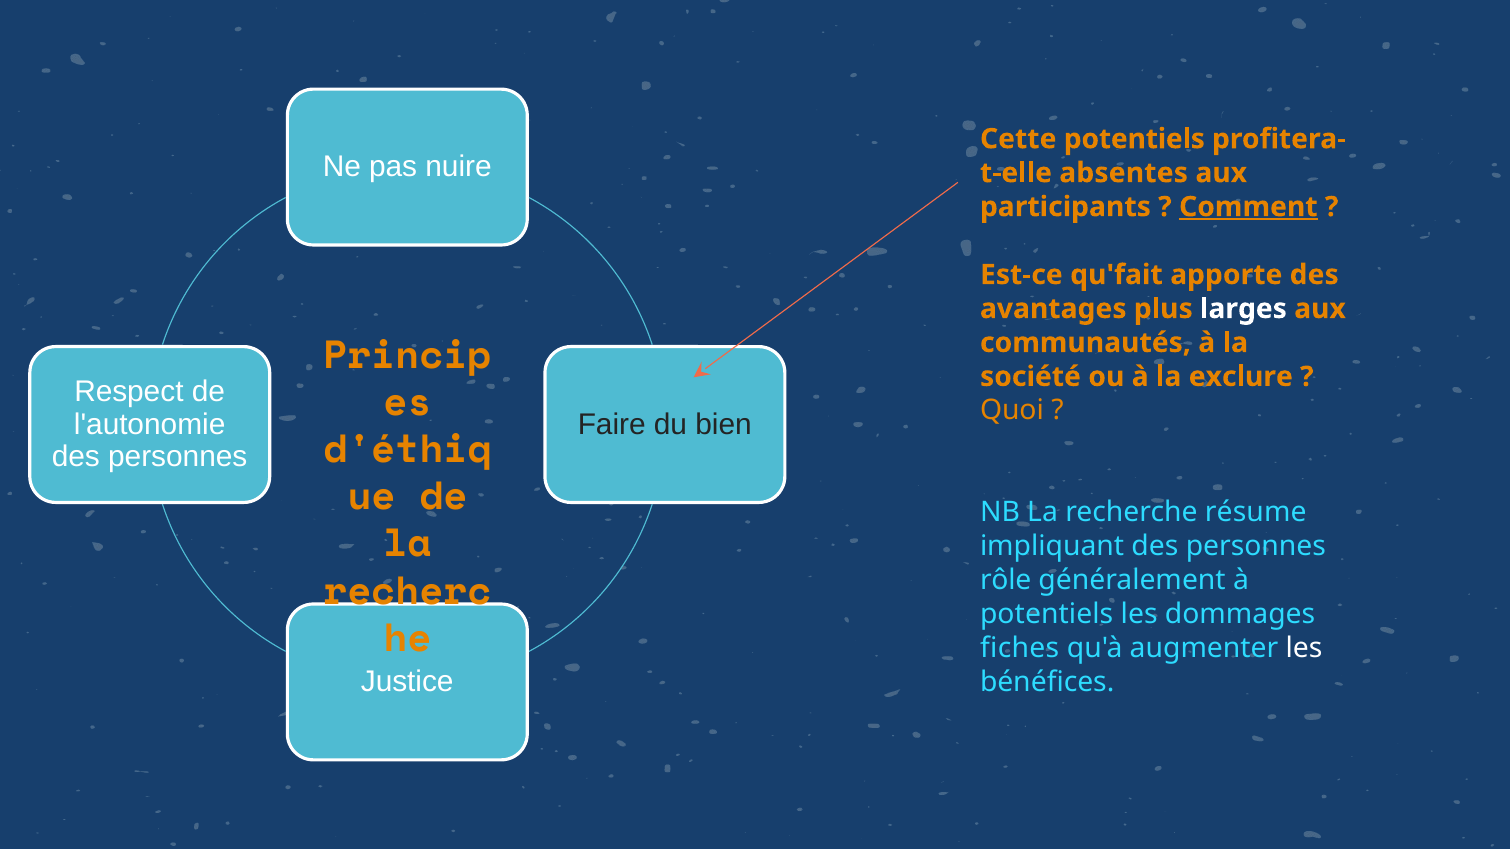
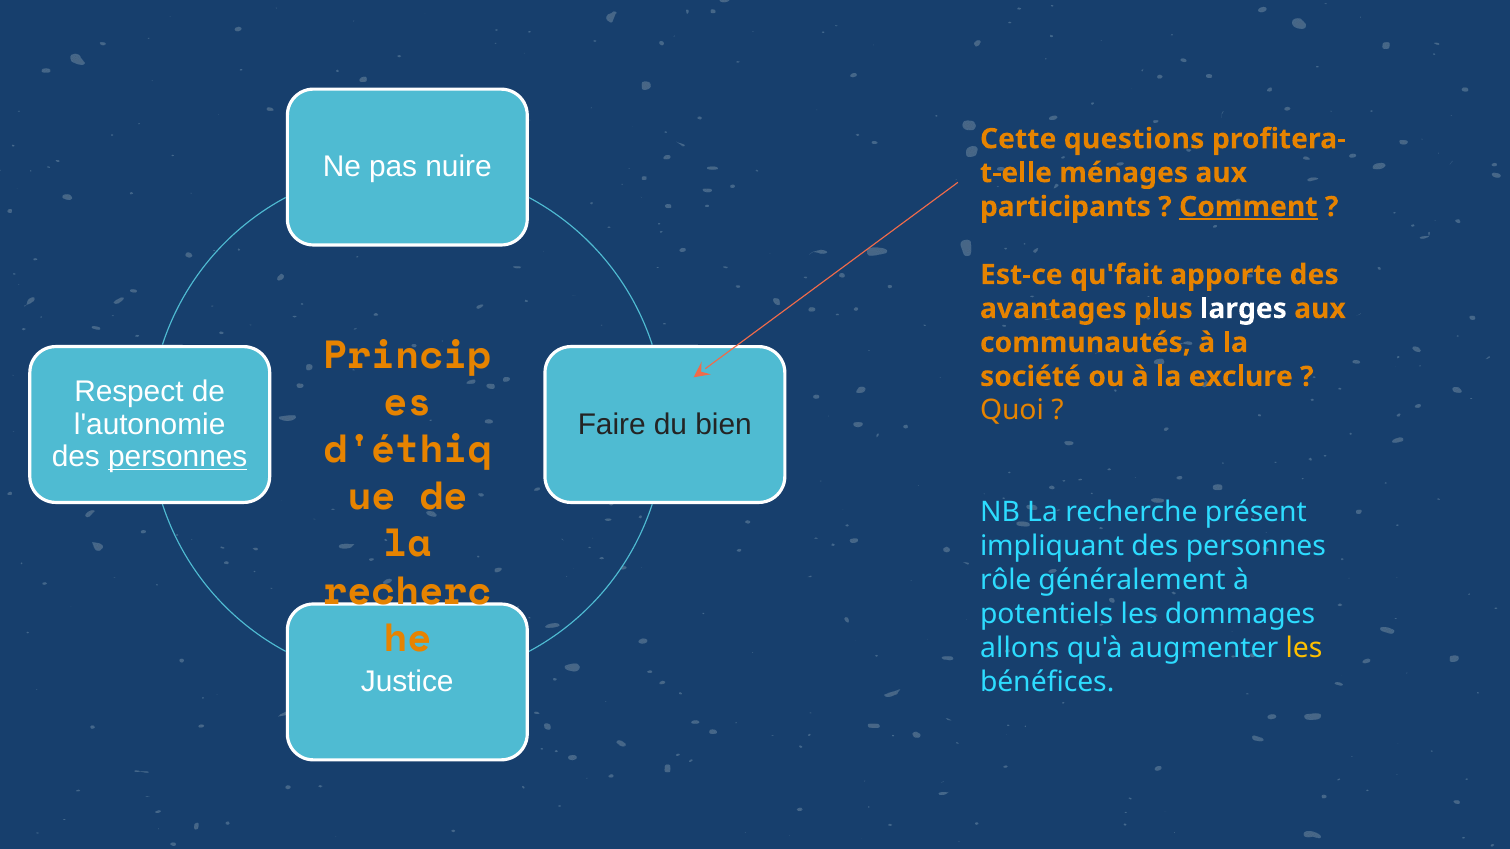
Cette potentiels: potentiels -> questions
absentes: absentes -> ménages
personnes at (178, 457) underline: none -> present
résume: résume -> présent
fiches: fiches -> allons
les at (1304, 649) colour: white -> yellow
